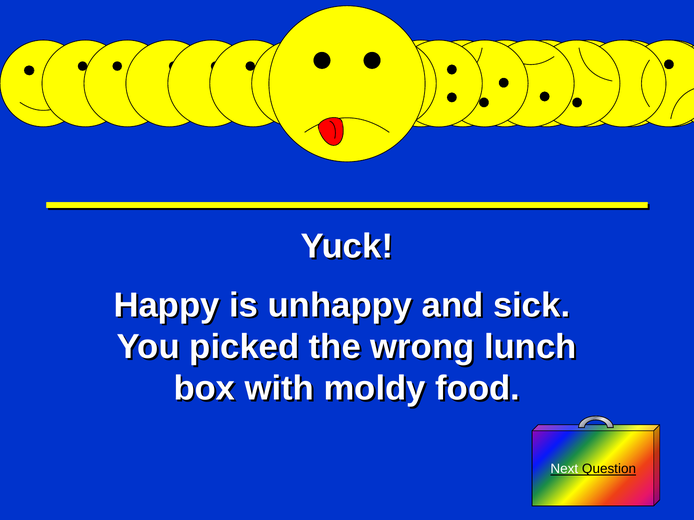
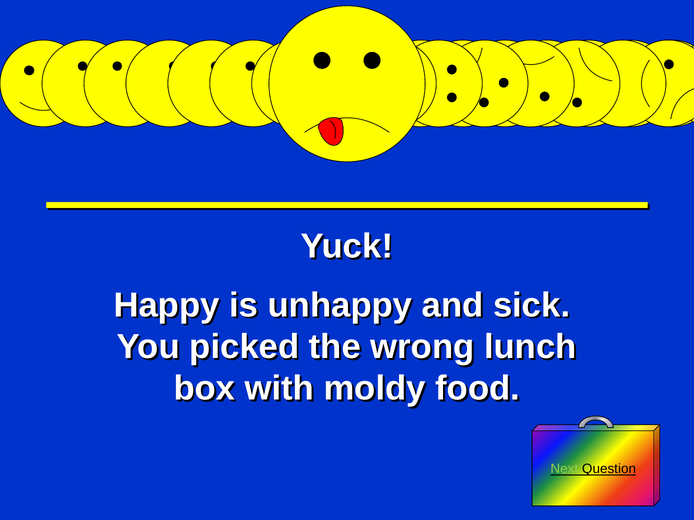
Next colour: white -> light green
